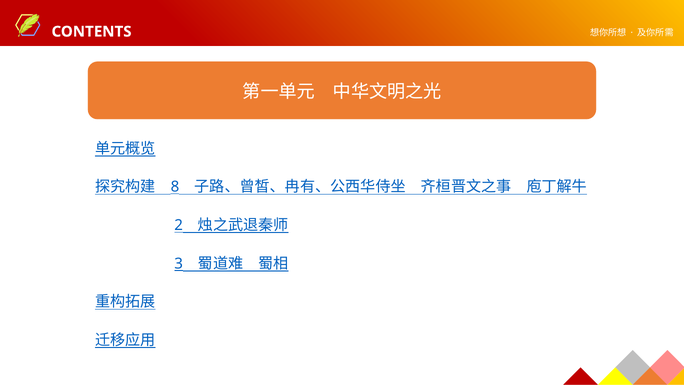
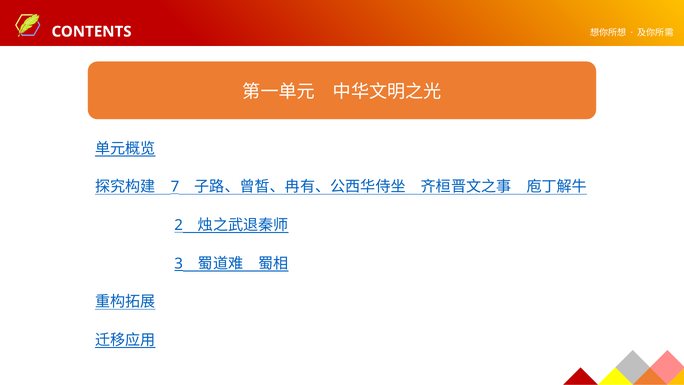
8: 8 -> 7
